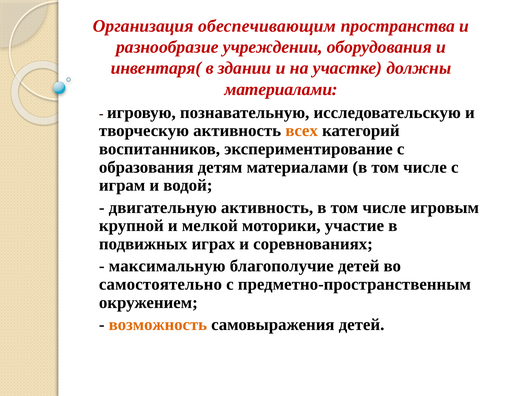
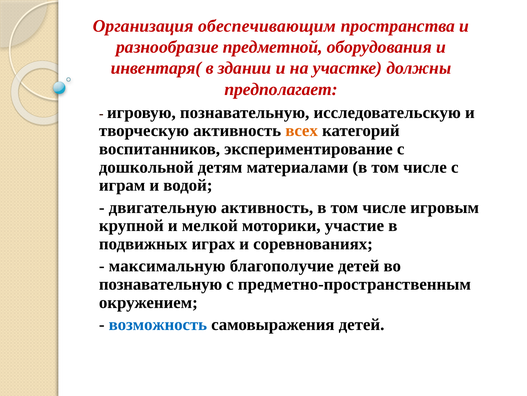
учреждении: учреждении -> предметной
материалами at (281, 89): материалами -> предполагает
образования: образования -> дошкольной
самостоятельно at (160, 284): самостоятельно -> познавательную
возможность colour: orange -> blue
